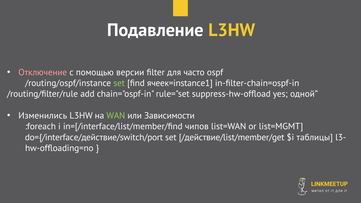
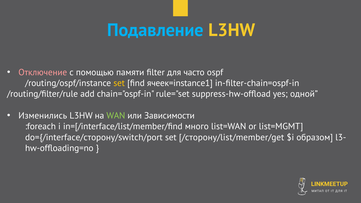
Подавление colour: white -> light blue
версии: версии -> памяти
set at (119, 83) colour: light green -> yellow
чипов: чипов -> много
do={/interface/действие/switch/port: do={/interface/действие/switch/port -> do={/interface/сторону/switch/port
/действие/list/member/get: /действие/list/member/get -> /сторону/list/member/get
таблицы: таблицы -> образом
